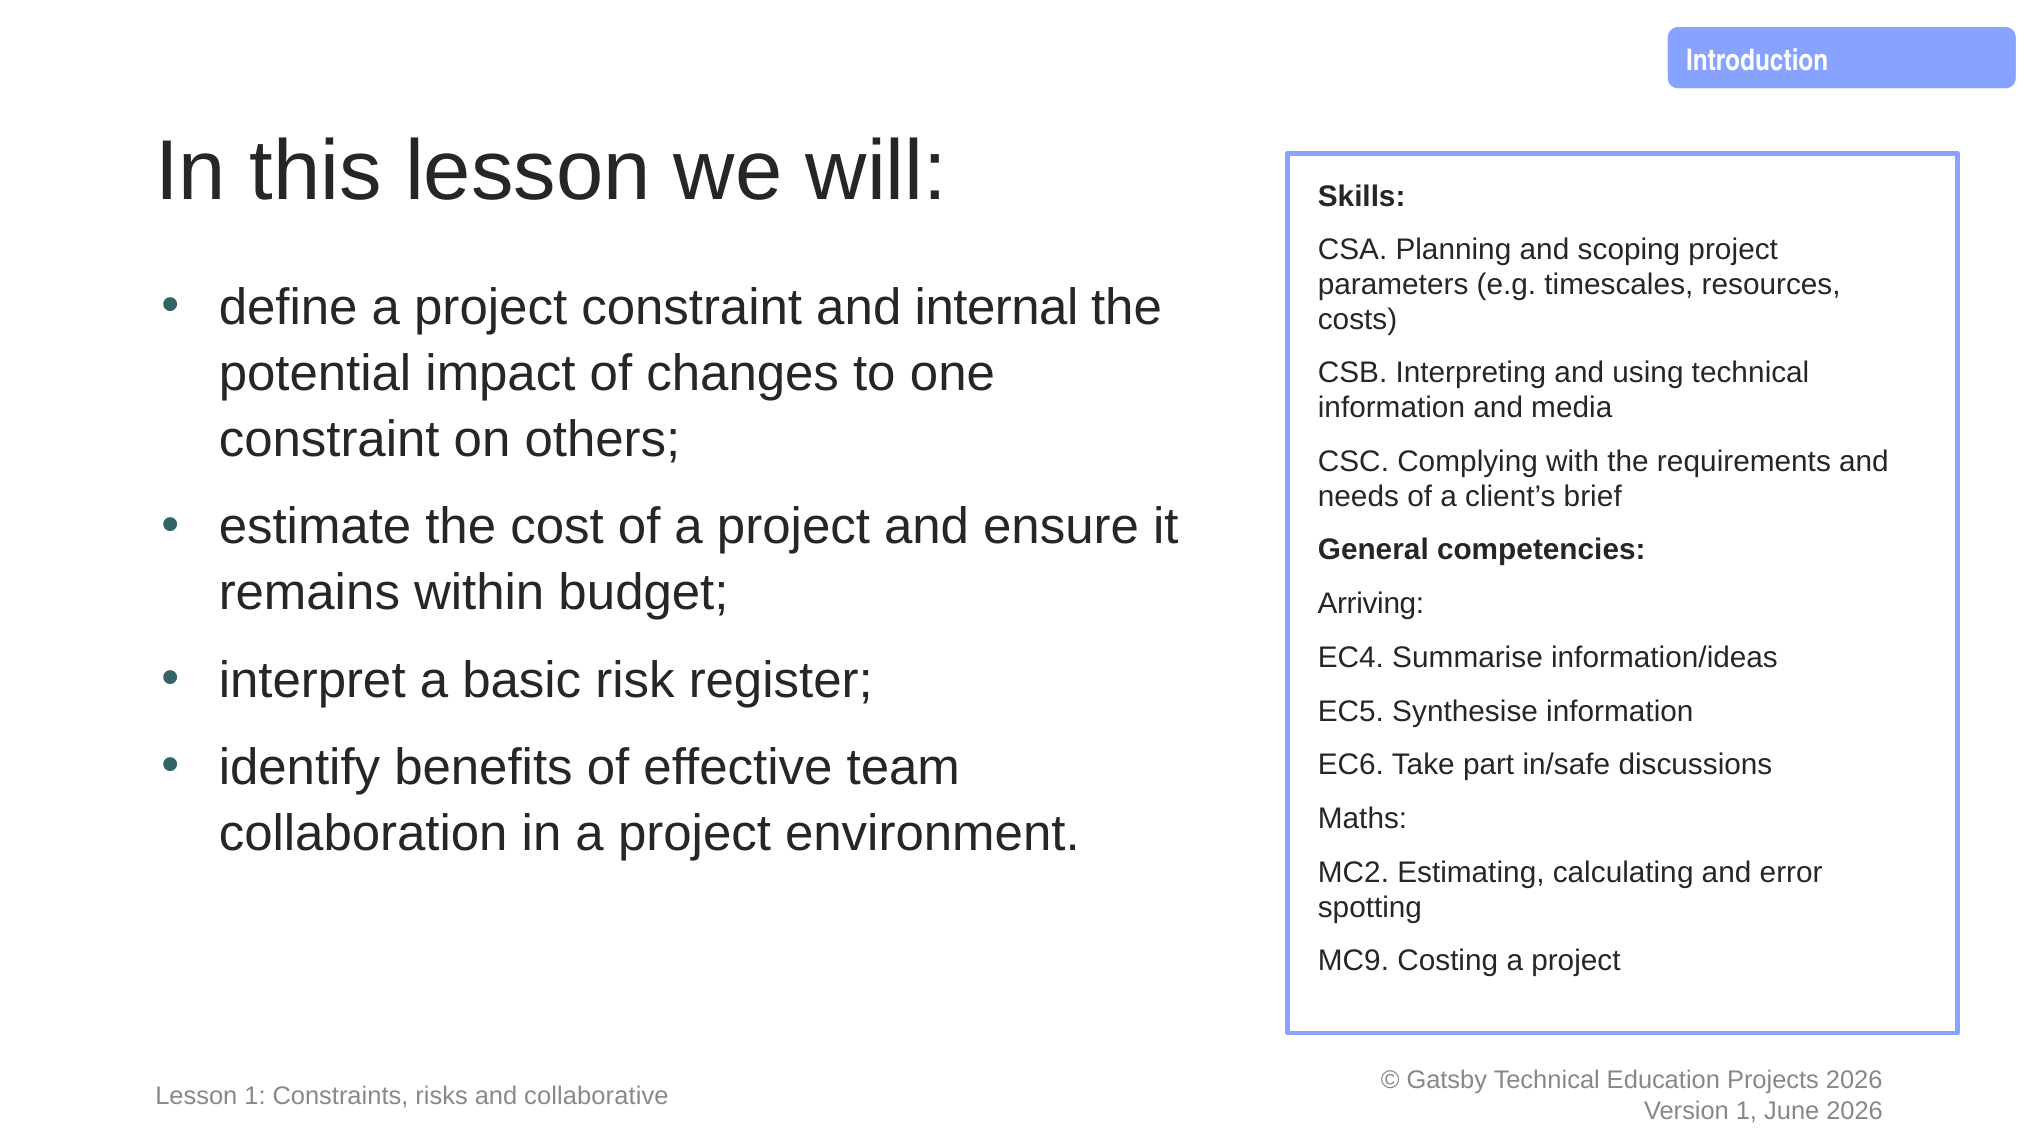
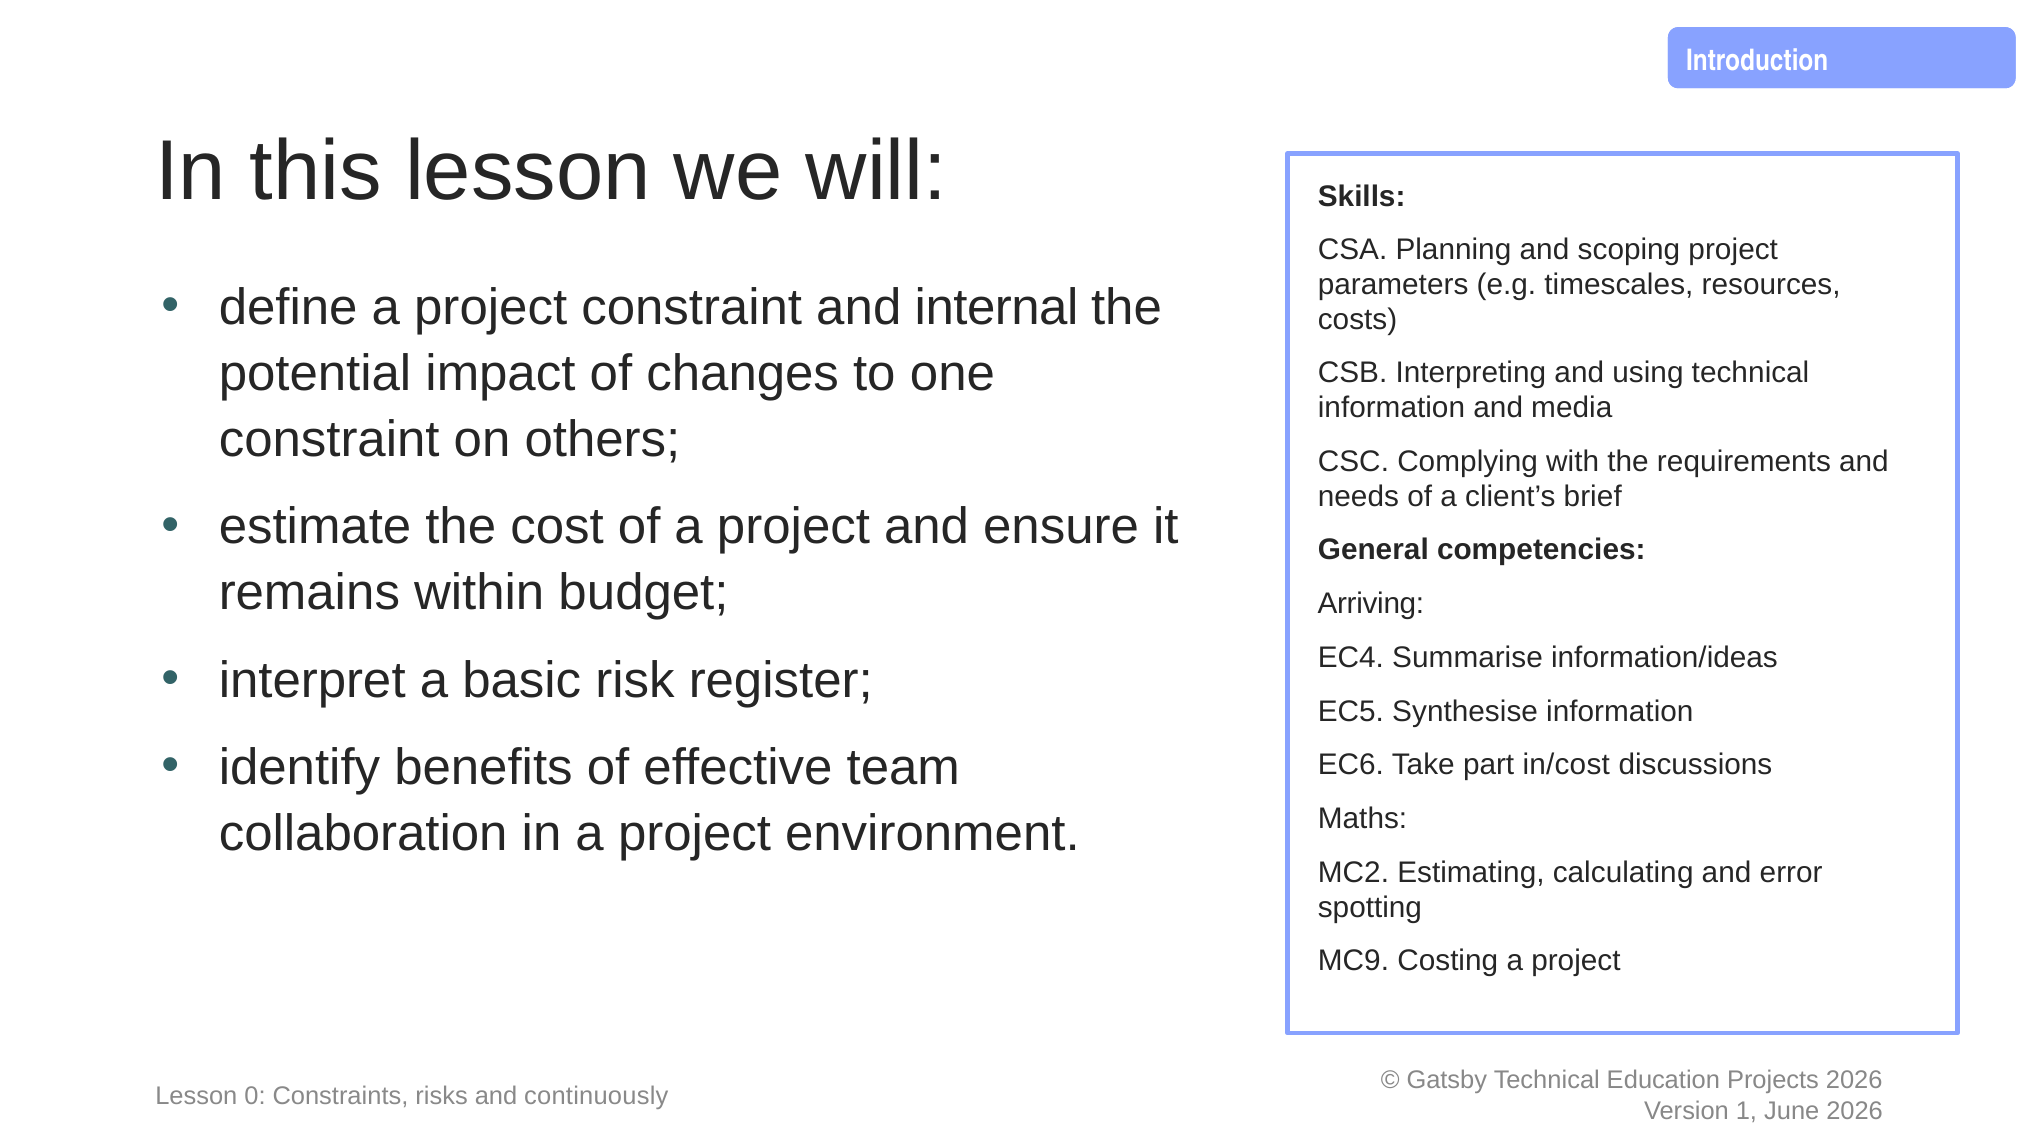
in/safe: in/safe -> in/cost
Lesson 1: 1 -> 0
collaborative: collaborative -> continuously
